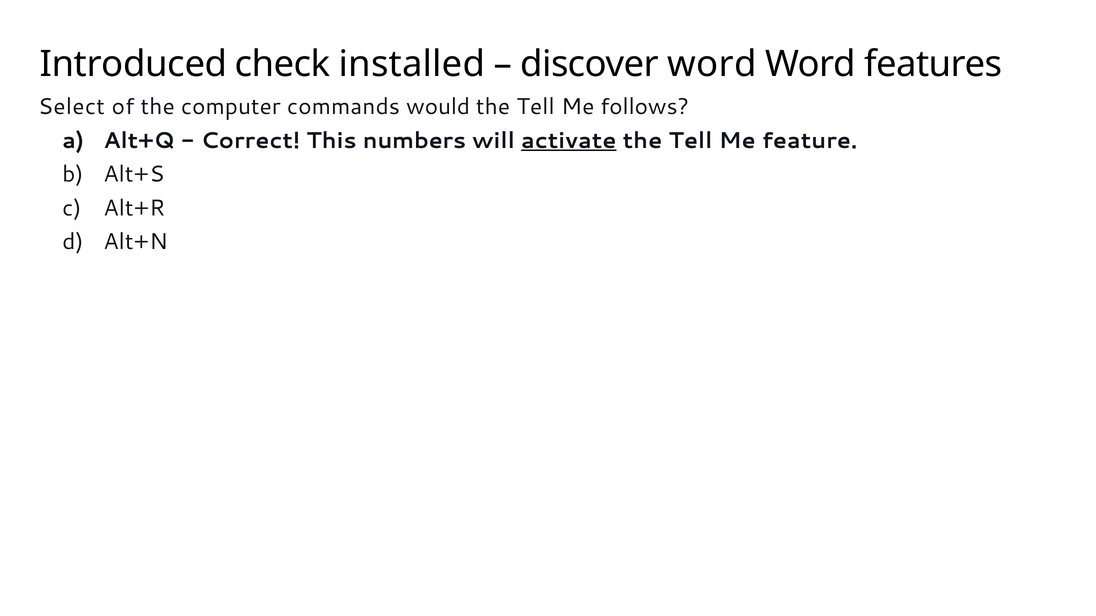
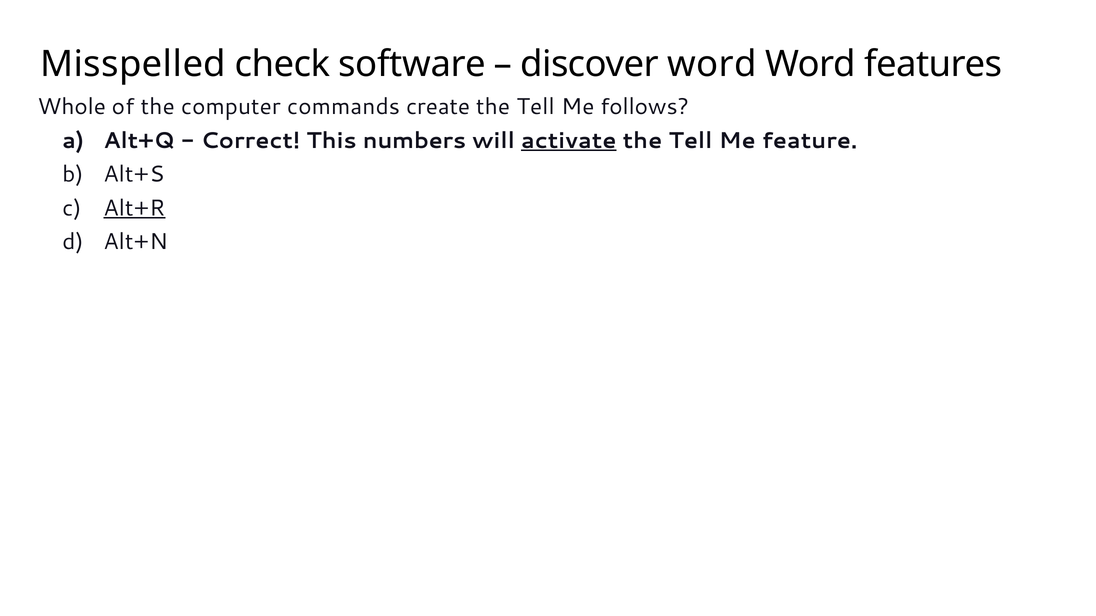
Introduced: Introduced -> Misspelled
installed: installed -> software
Select: Select -> Whole
would: would -> create
Alt+R underline: none -> present
